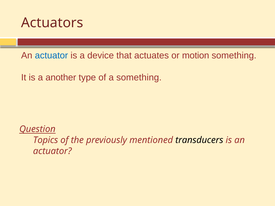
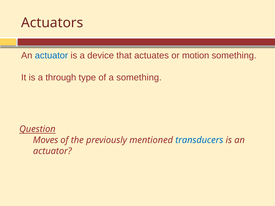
another: another -> through
Topics: Topics -> Moves
transducers colour: black -> blue
